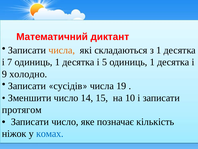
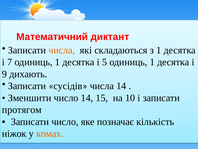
холодно: холодно -> дихають
числа 19: 19 -> 14
комах colour: blue -> orange
